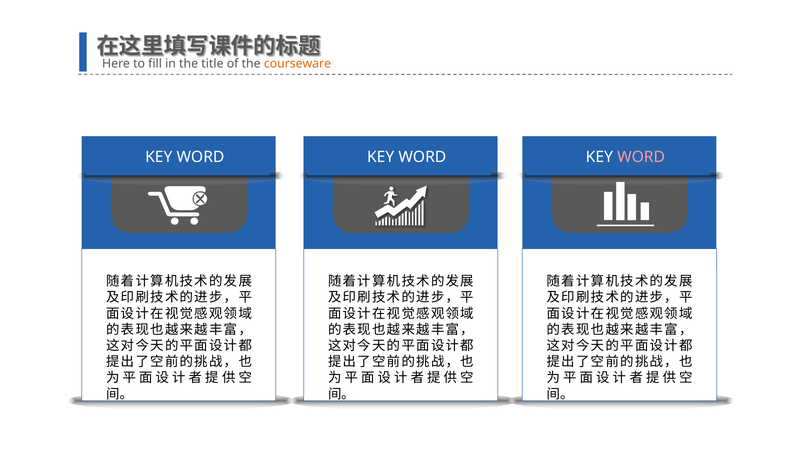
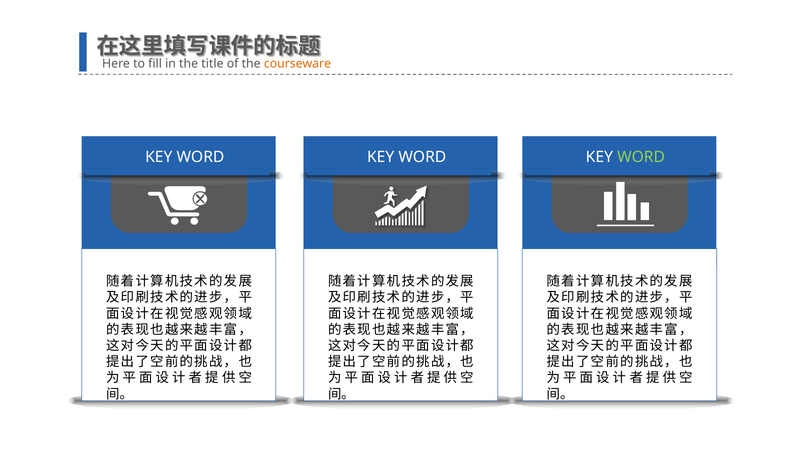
WORD at (641, 157) colour: pink -> light green
